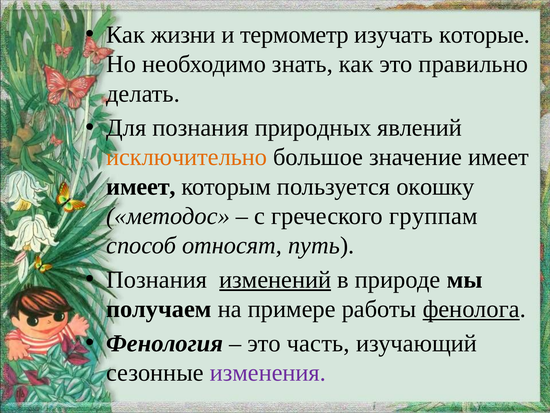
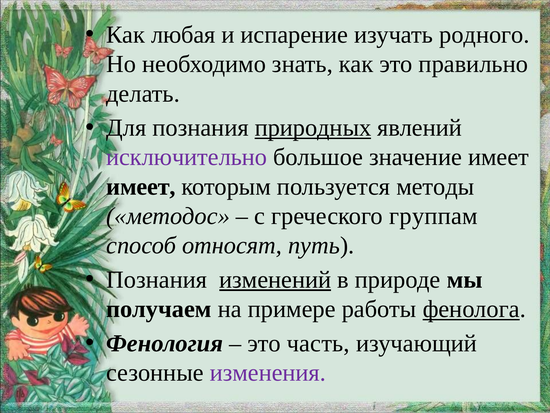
жизни: жизни -> любая
термометр: термометр -> испарение
которые: которые -> родного
природных underline: none -> present
исключительно colour: orange -> purple
окошку: окошку -> методы
